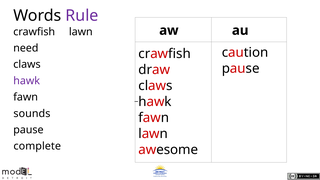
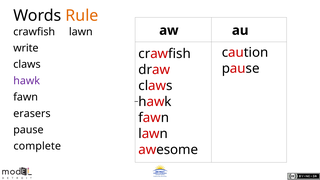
Rule colour: purple -> orange
need: need -> write
sounds: sounds -> erasers
